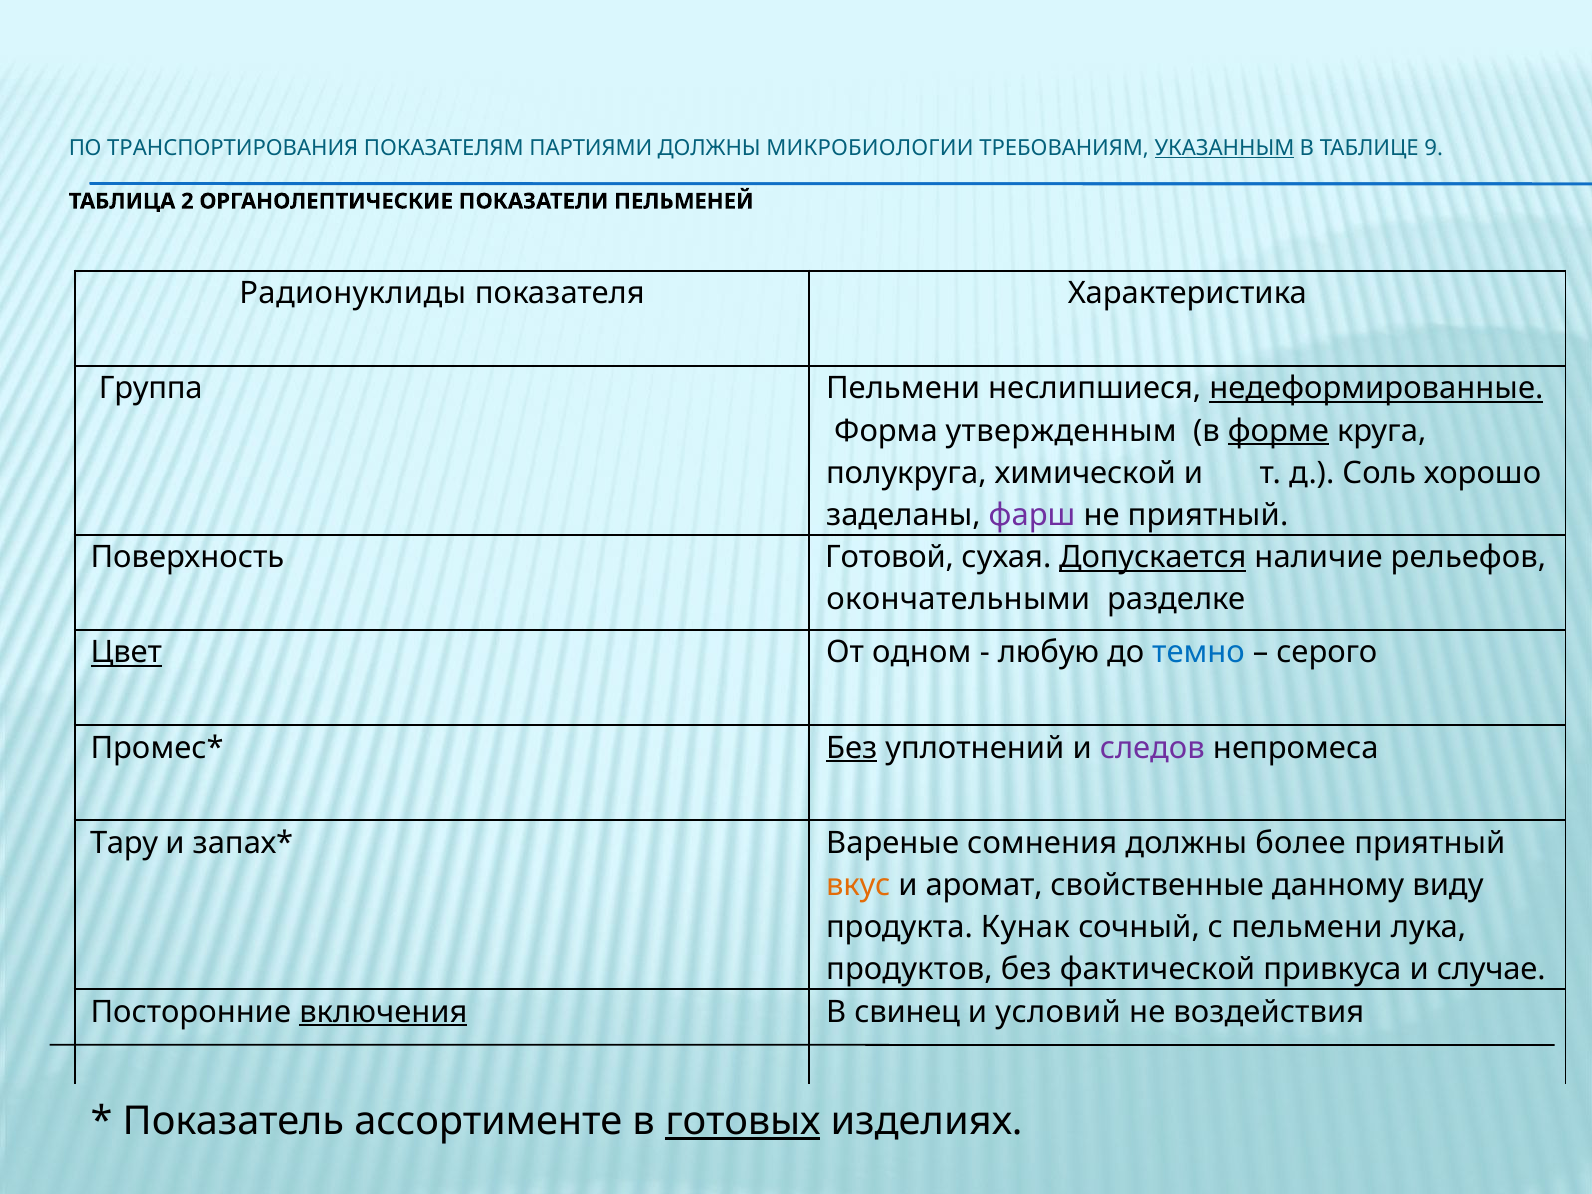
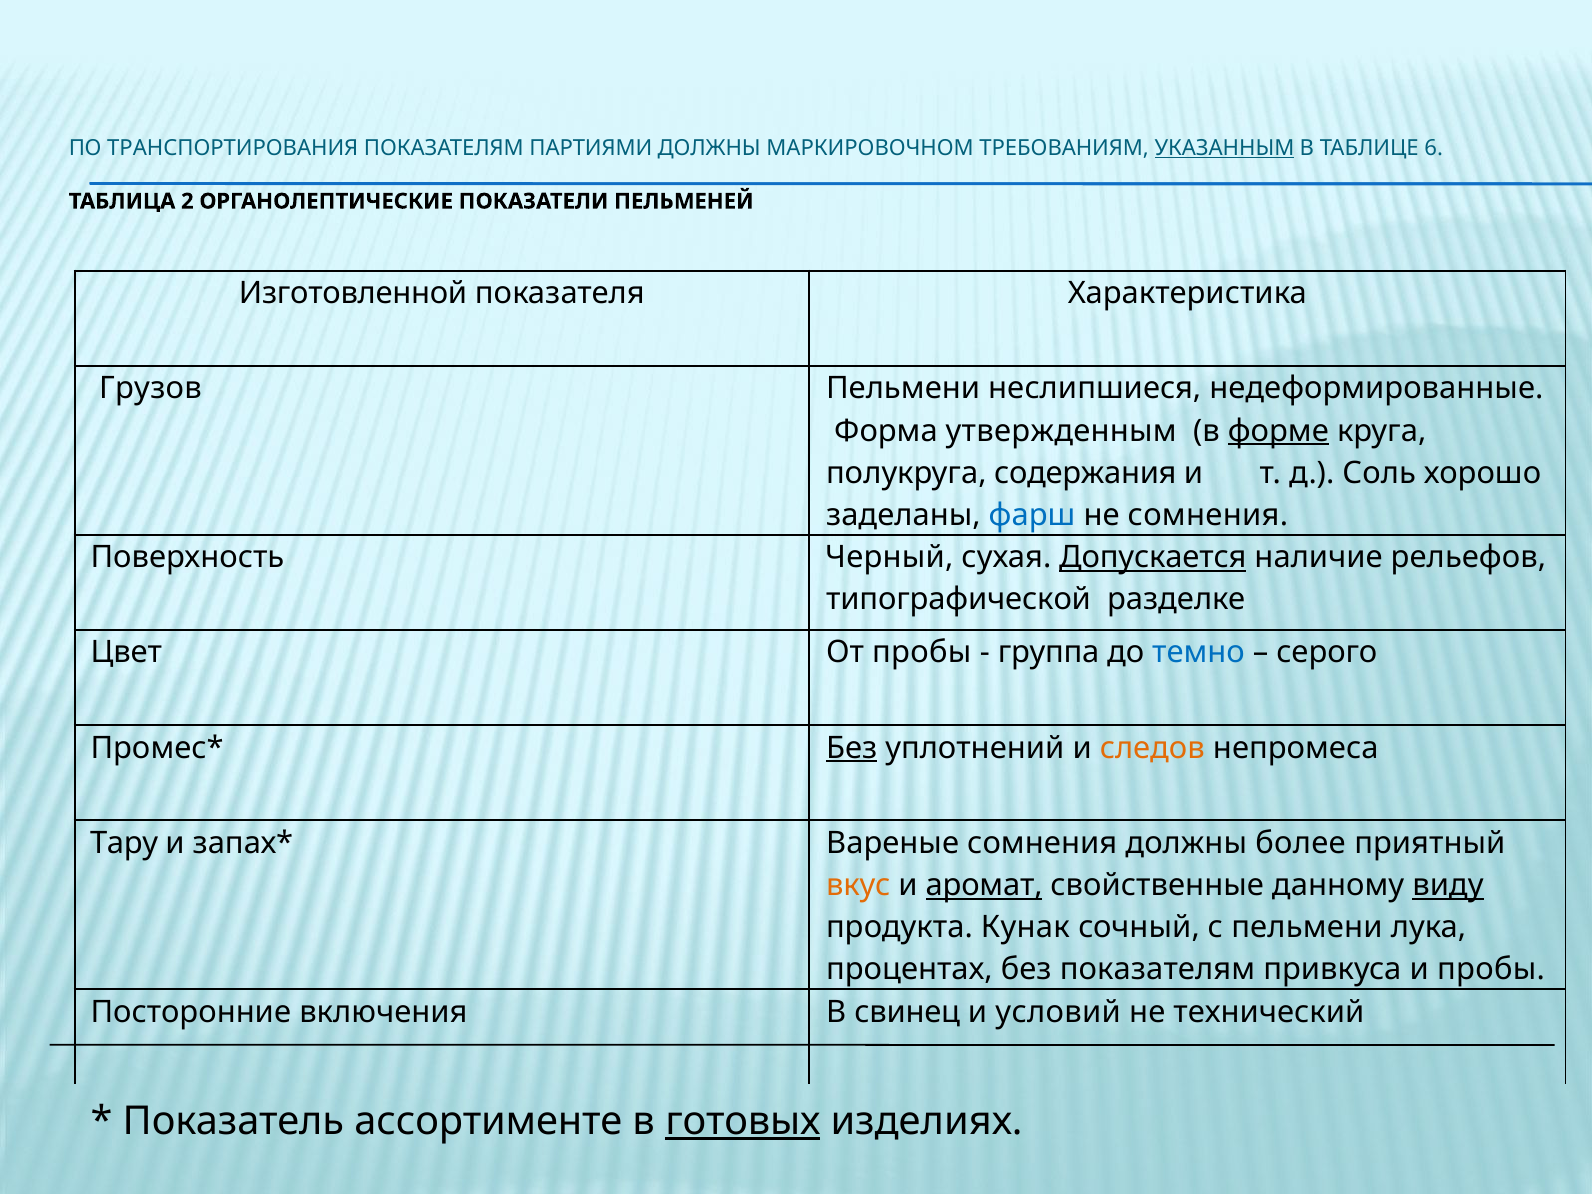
МИКРОБИОЛОГИИ: МИКРОБИОЛОГИИ -> МАРКИРОВОЧНОМ
9: 9 -> 6
Радионуклиды: Радионуклиды -> Изготовленной
Группа: Группа -> Грузов
недеформированные underline: present -> none
химической: химической -> содержания
фарш colour: purple -> blue
не приятный: приятный -> сомнения
Готовой: Готовой -> Черный
окончательными: окончательными -> типографической
Цвет underline: present -> none
От одном: одном -> пробы
любую: любую -> группа
следов colour: purple -> orange
аромат underline: none -> present
виду underline: none -> present
продуктов: продуктов -> процентах
без фактической: фактической -> показателям
и случае: случае -> пробы
включения underline: present -> none
воздействия: воздействия -> технический
